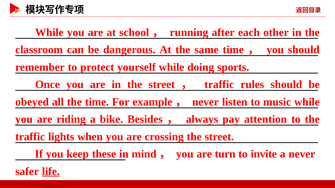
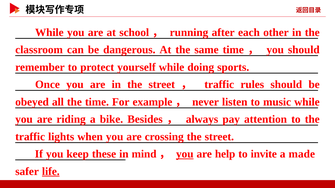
you at (185, 154) underline: none -> present
turn: turn -> help
a never: never -> made
